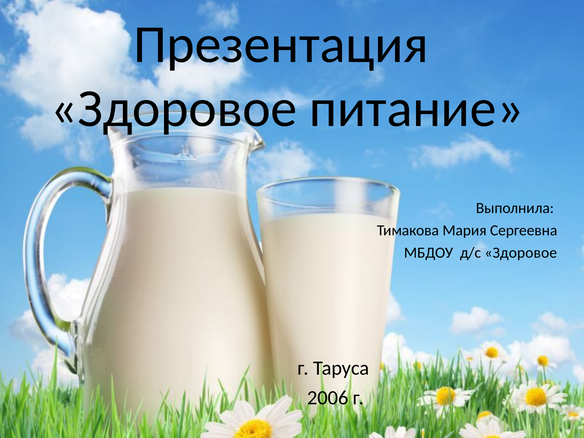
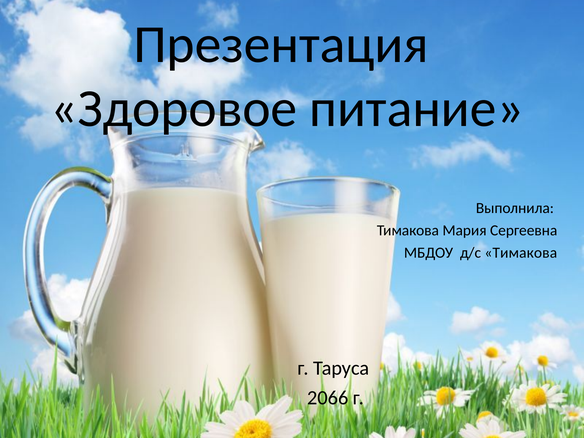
д/с Здоровое: Здоровое -> Тимакова
2006: 2006 -> 2066
